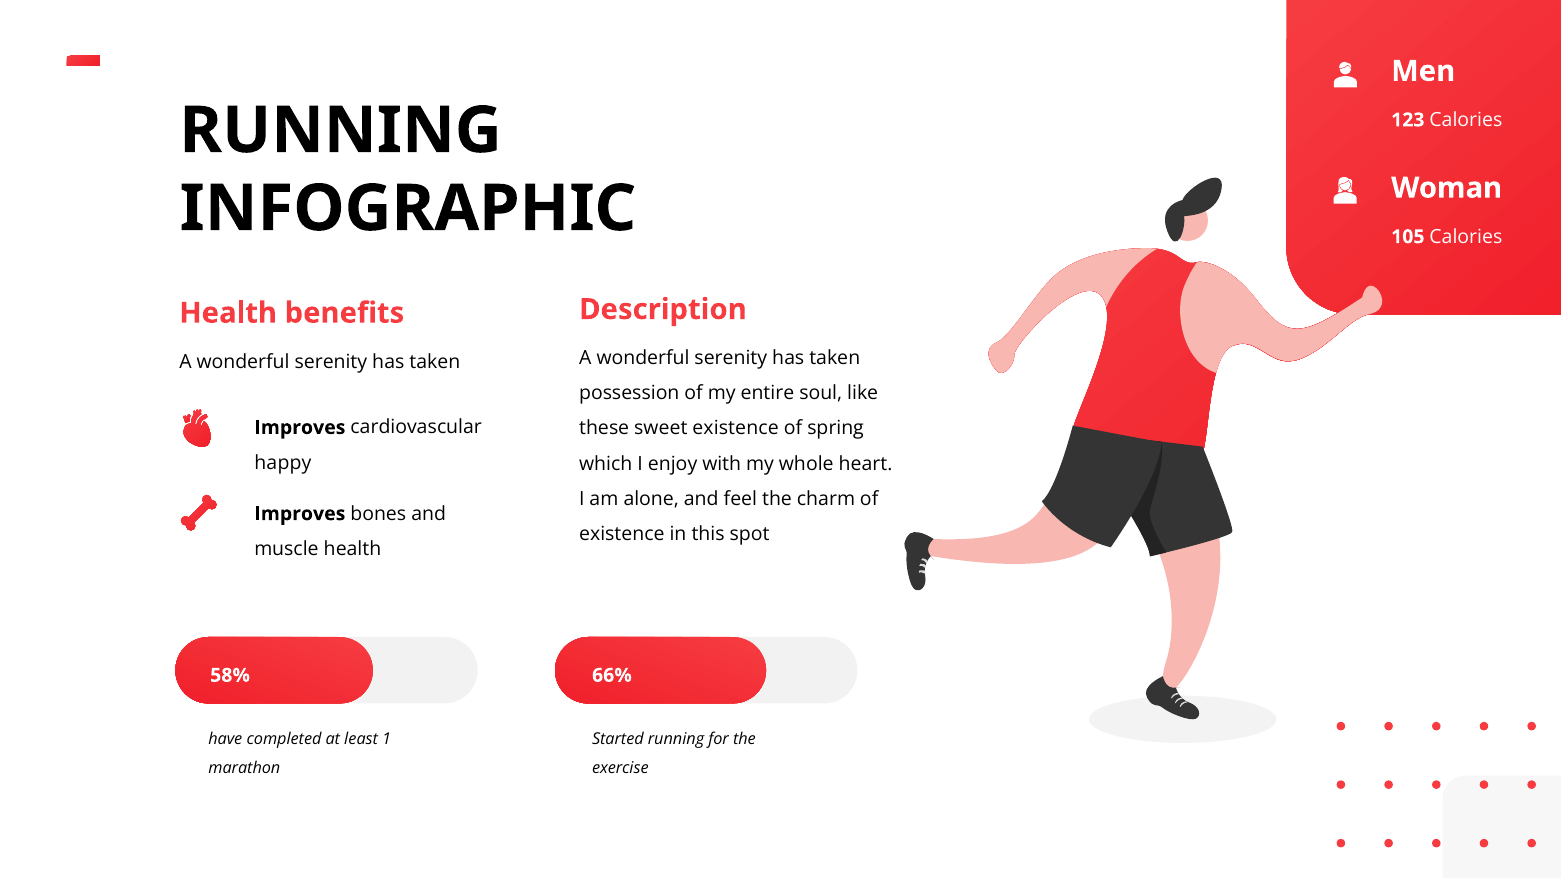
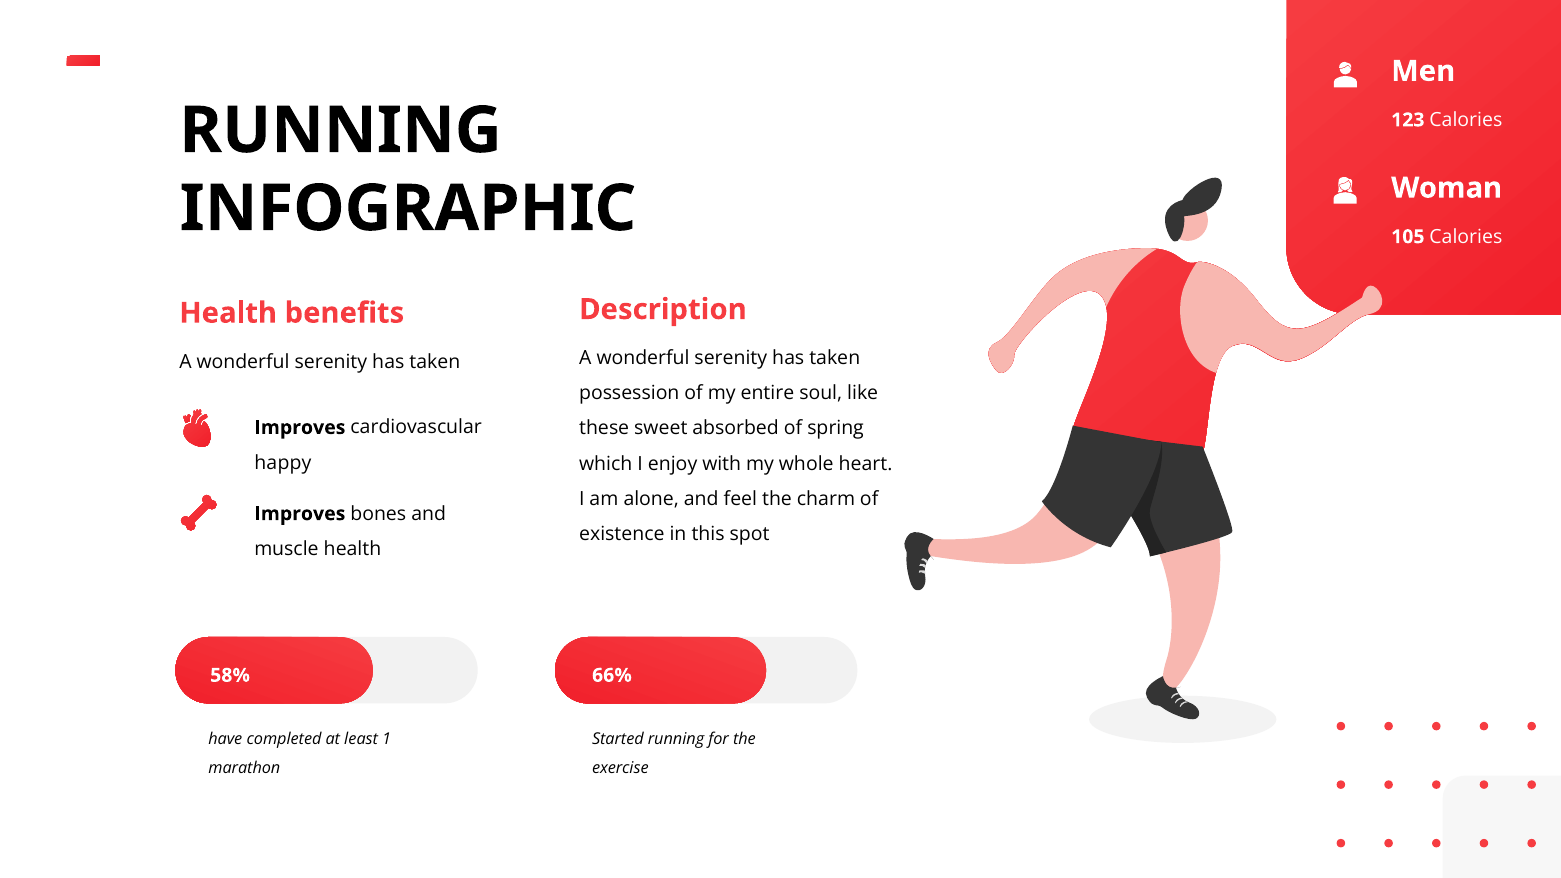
sweet existence: existence -> absorbed
